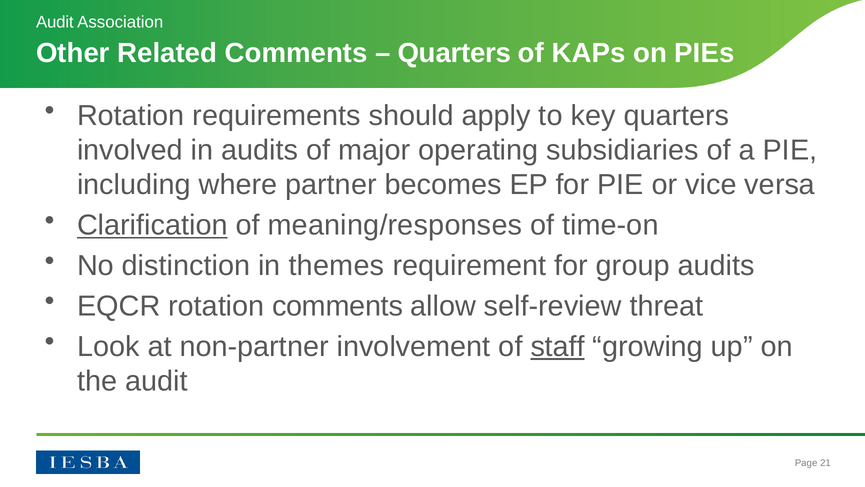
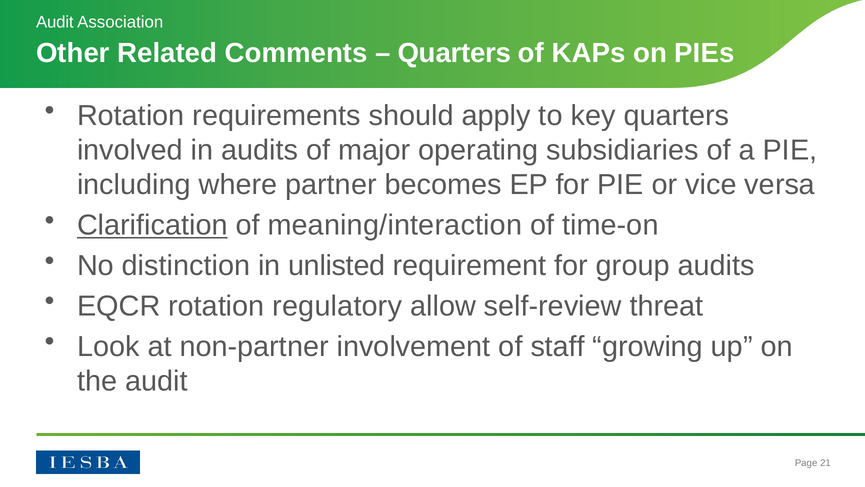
meaning/responses: meaning/responses -> meaning/interaction
themes: themes -> unlisted
rotation comments: comments -> regulatory
staff underline: present -> none
